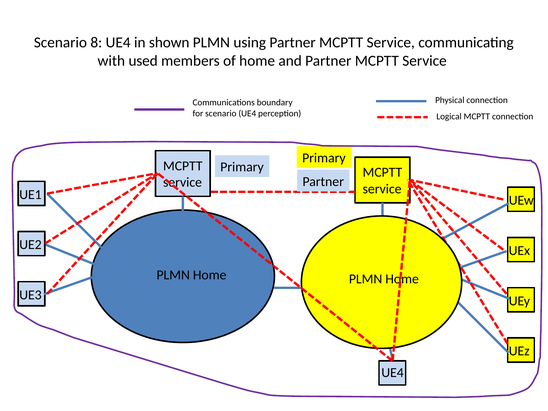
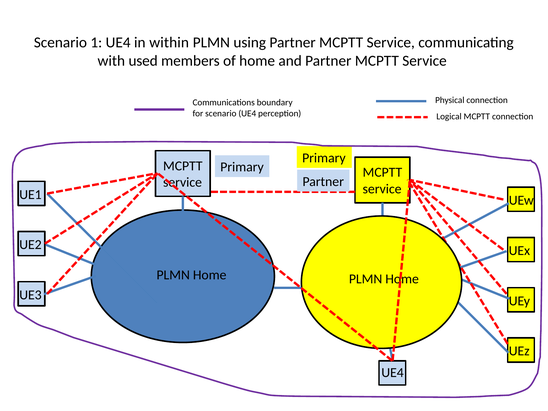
8: 8 -> 1
shown: shown -> within
